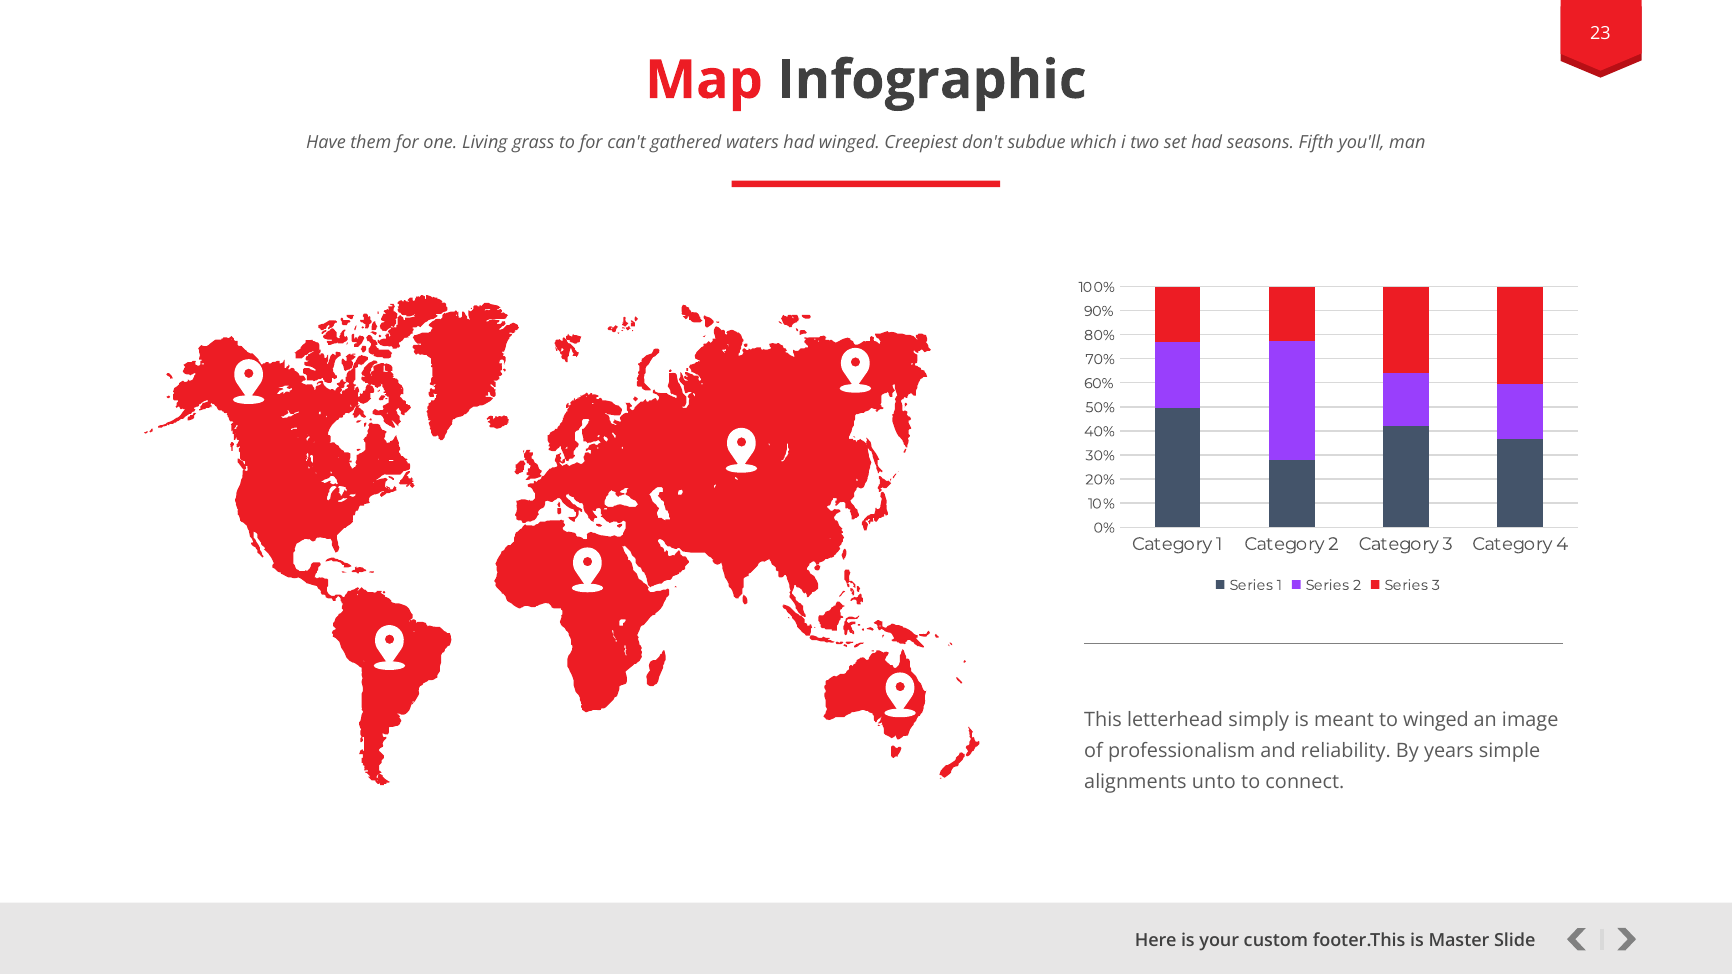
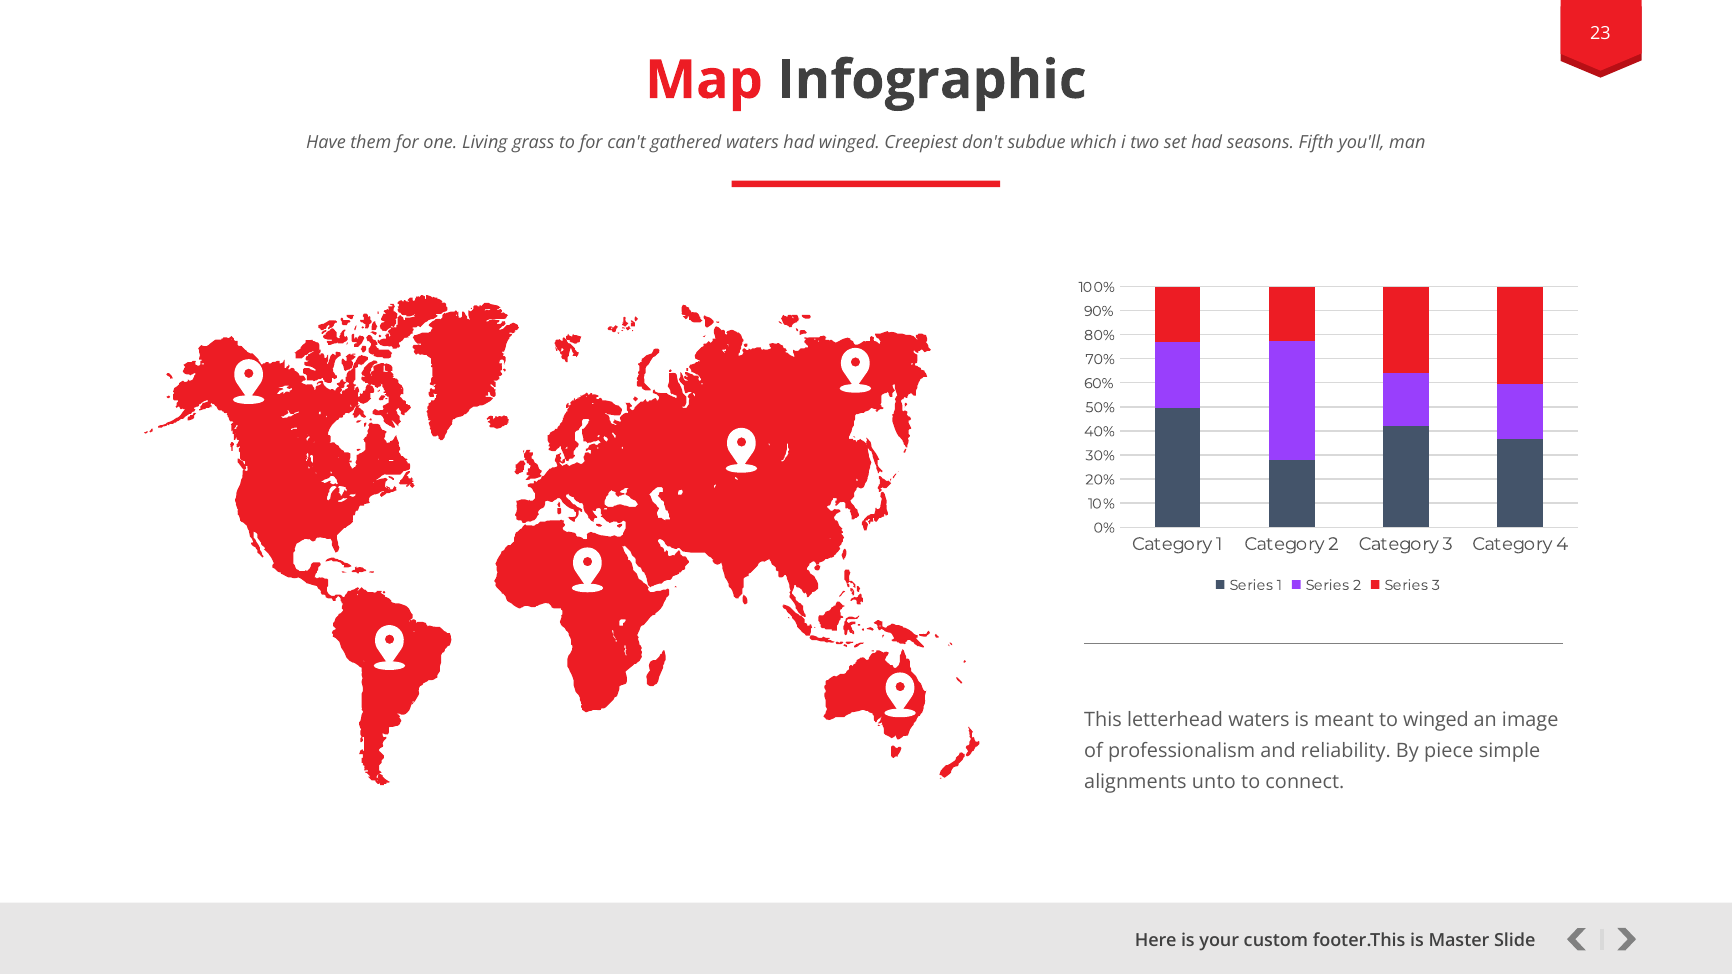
letterhead simply: simply -> waters
years: years -> piece
